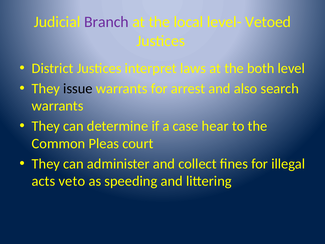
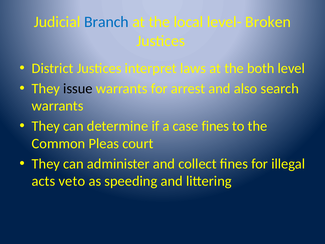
Branch colour: purple -> blue
Vetoed: Vetoed -> Broken
case hear: hear -> fines
